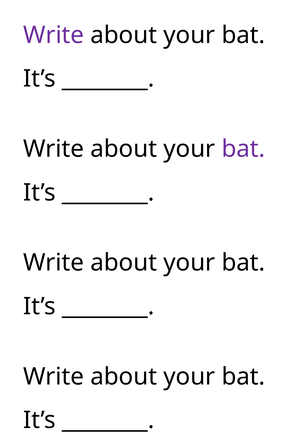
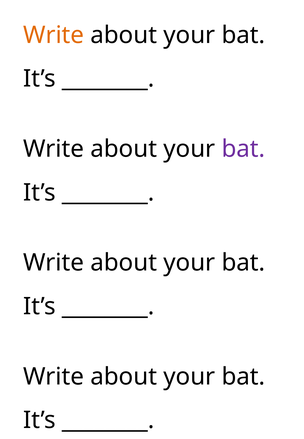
Write at (54, 35) colour: purple -> orange
